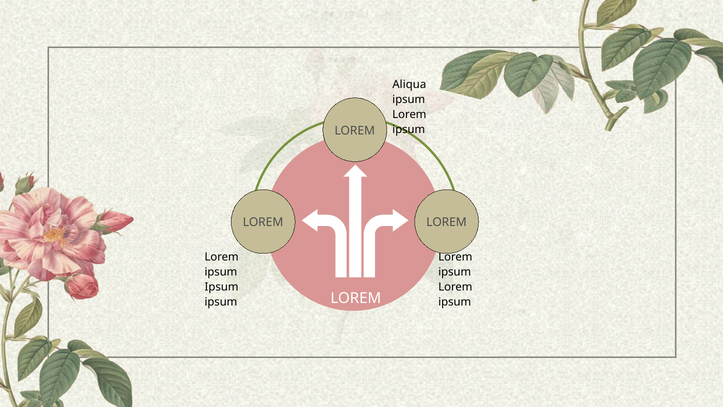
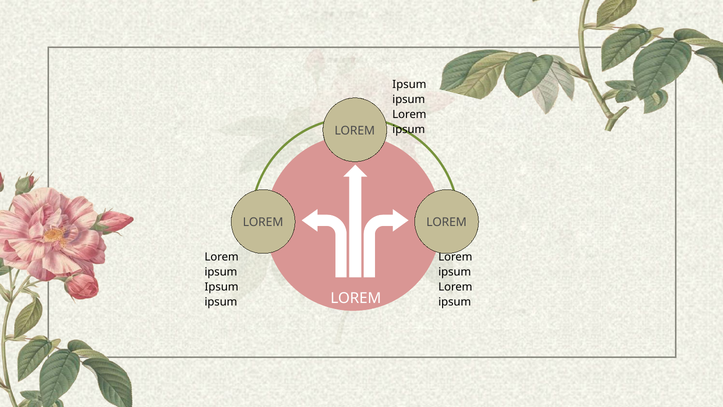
Aliqua at (409, 85): Aliqua -> Ipsum
